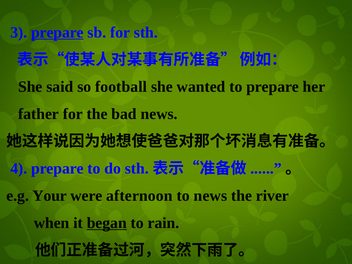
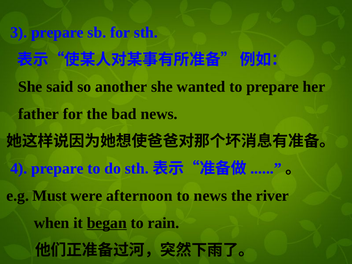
prepare at (57, 32) underline: present -> none
football: football -> another
Your: Your -> Must
